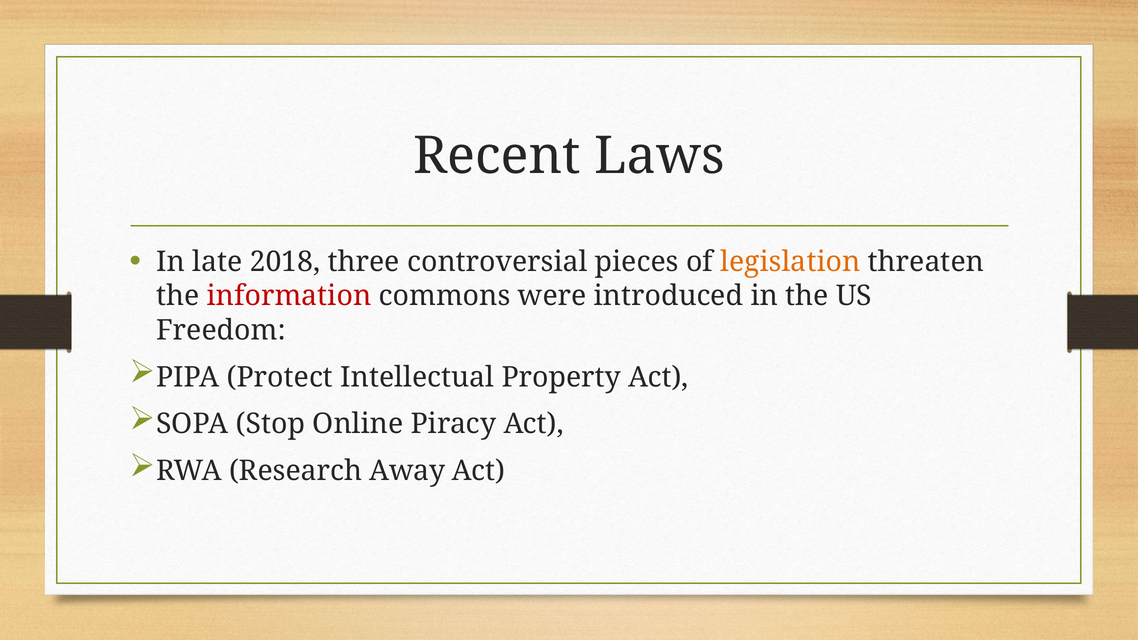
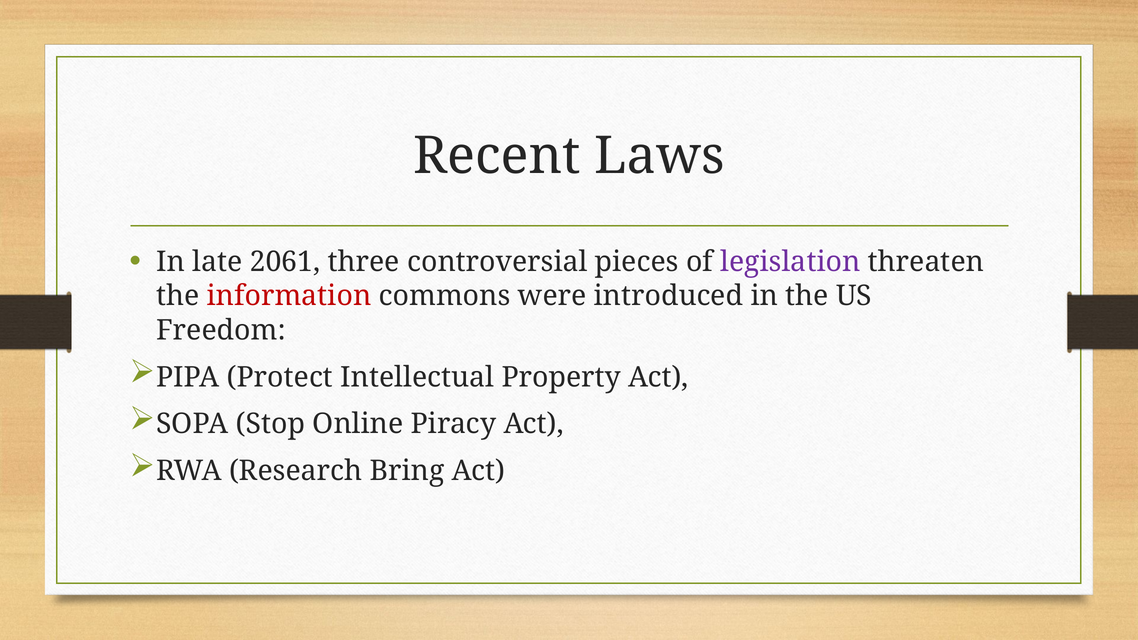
2018: 2018 -> 2061
legislation colour: orange -> purple
Away: Away -> Bring
